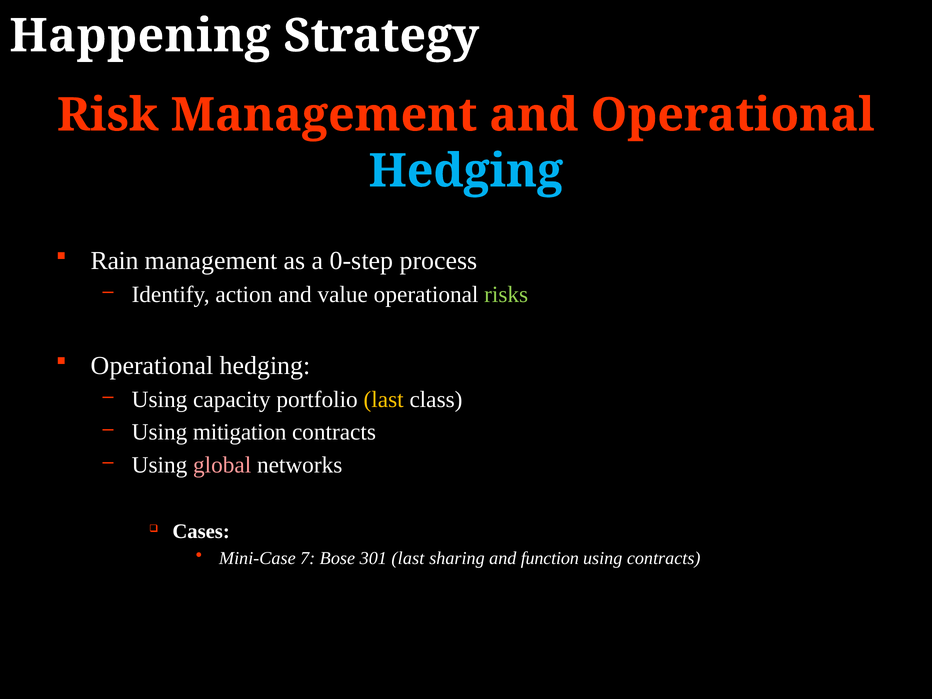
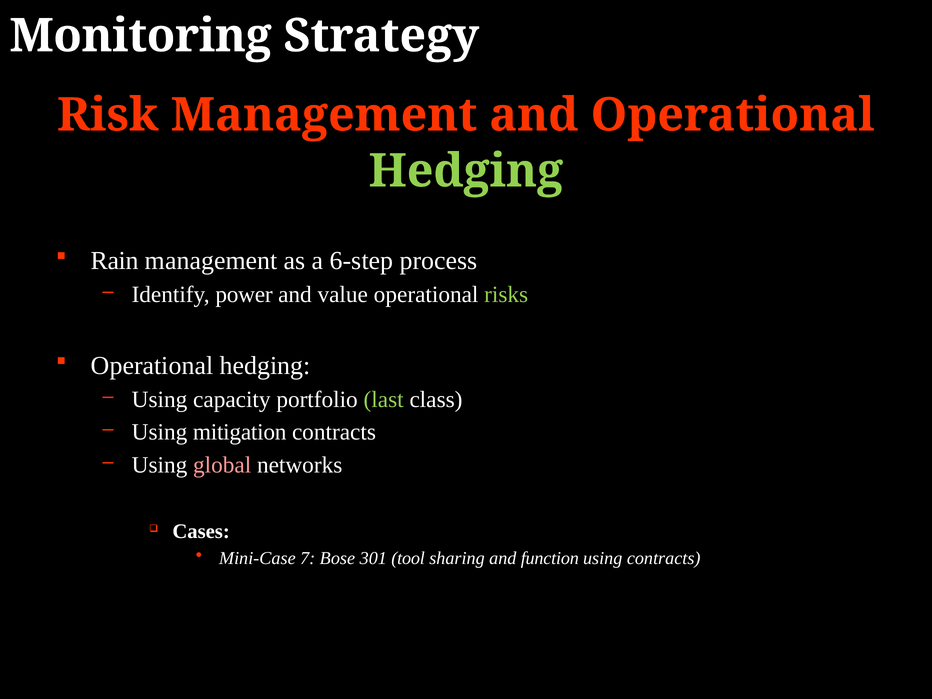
Happening: Happening -> Monitoring
Hedging at (466, 171) colour: light blue -> light green
0-step: 0-step -> 6-step
action: action -> power
last at (384, 400) colour: yellow -> light green
301 last: last -> tool
